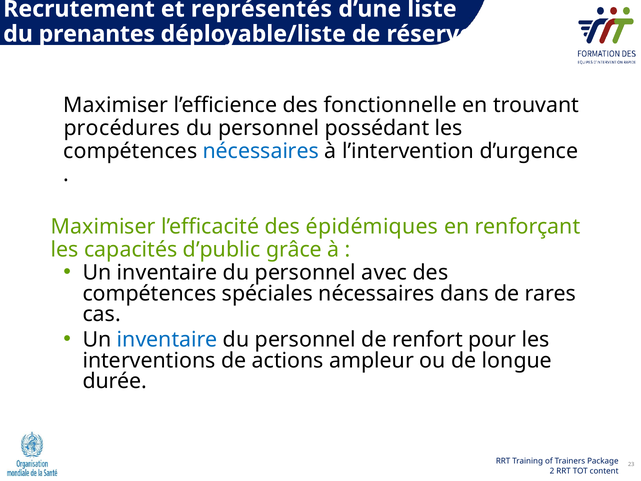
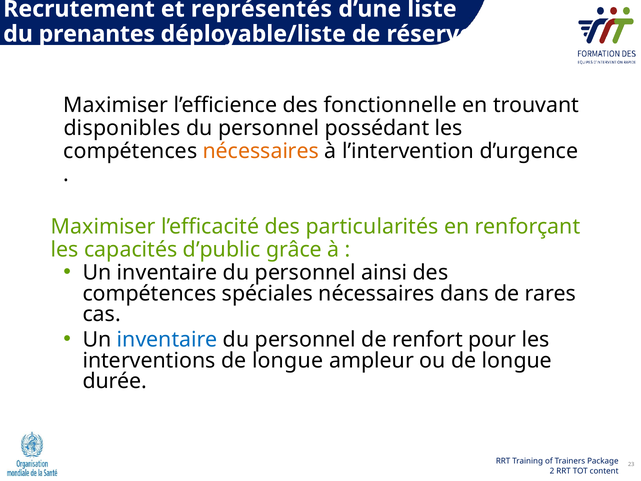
procédures: procédures -> disponibles
nécessaires at (261, 151) colour: blue -> orange
épidémiques: épidémiques -> particularités
avec: avec -> ainsi
interventions de actions: actions -> longue
